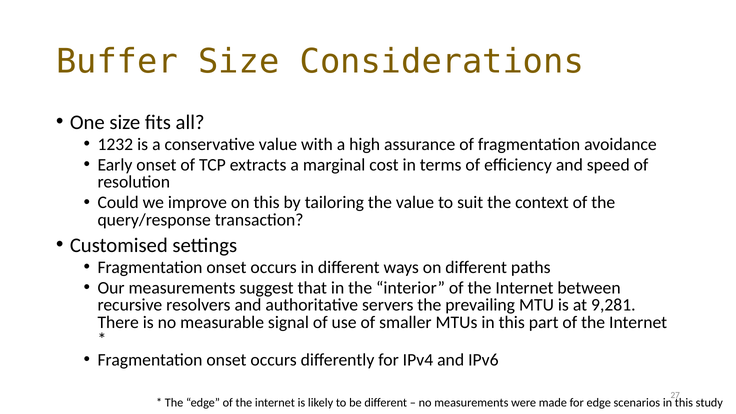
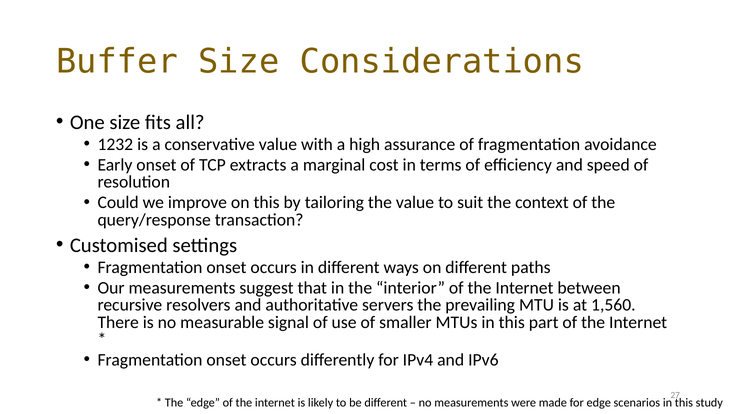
9,281: 9,281 -> 1,560
